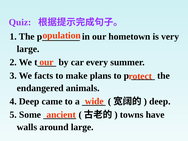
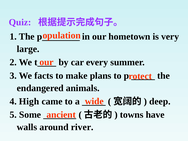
4 Deep: Deep -> High
around large: large -> river
